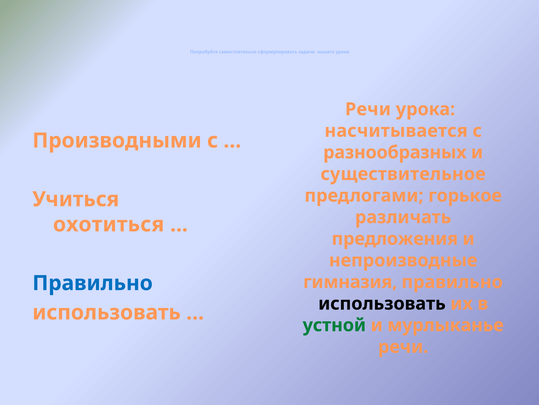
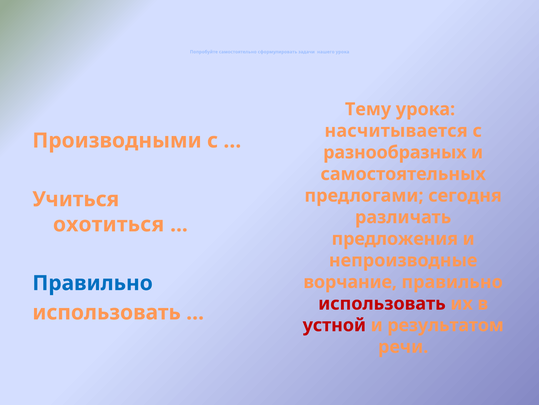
Речи at (368, 109): Речи -> Тему
существительное: существительное -> самостоятельных
горькое: горькое -> сегодня
гимназия: гимназия -> ворчание
использовать at (382, 303) colour: black -> red
устной colour: green -> red
мурлыканье: мурлыканье -> результатом
